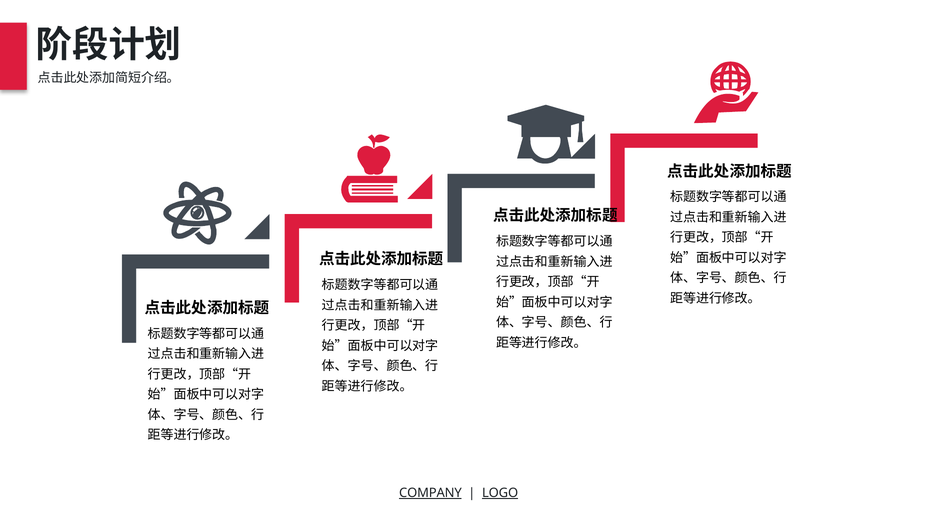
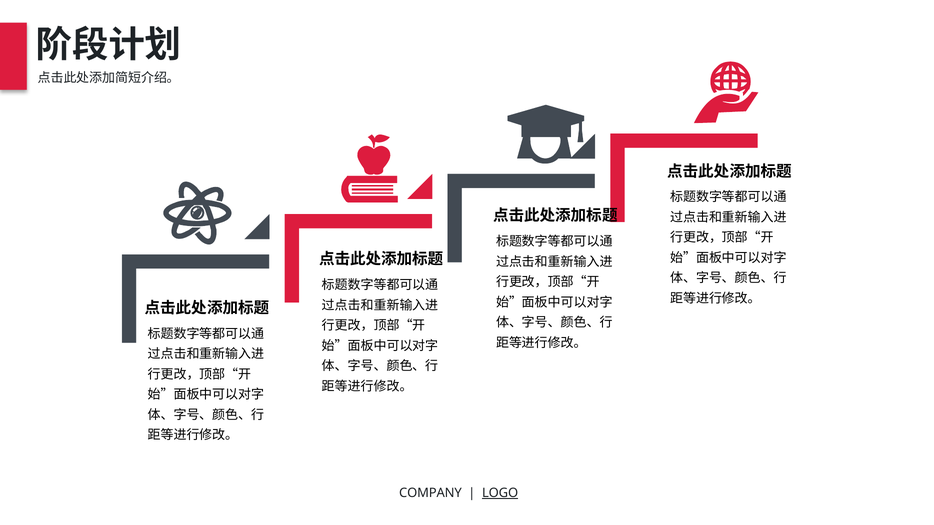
COMPANY underline: present -> none
